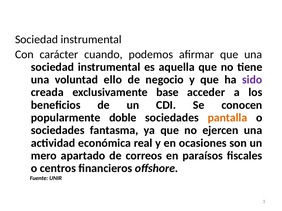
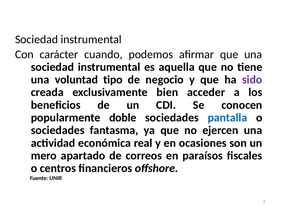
ello: ello -> tipo
base: base -> bien
pantalla colour: orange -> blue
